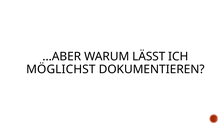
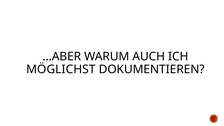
LÄSST: LÄSST -> AUCH
